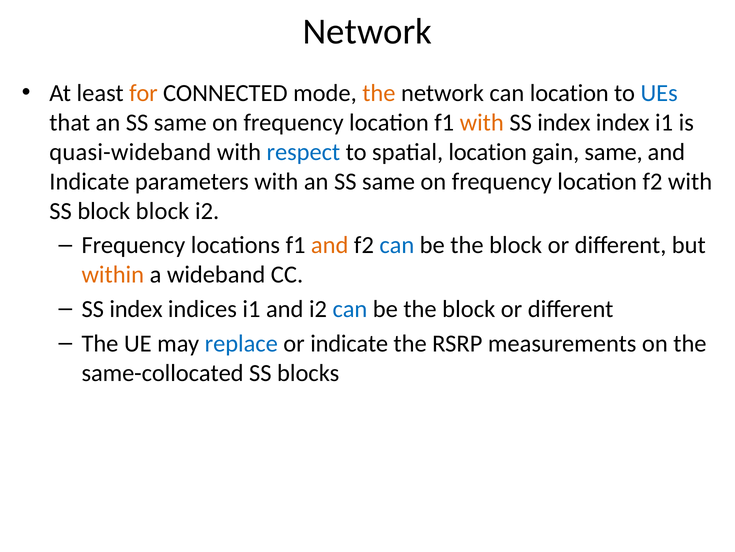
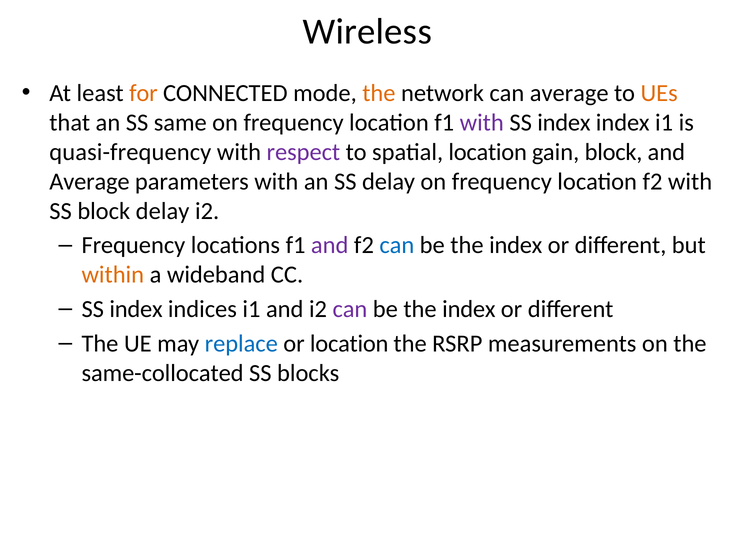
Network at (367, 32): Network -> Wireless
can location: location -> average
UEs colour: blue -> orange
with at (482, 123) colour: orange -> purple
quasi-wideband: quasi-wideband -> quasi-frequency
respect colour: blue -> purple
gain same: same -> block
Indicate at (89, 181): Indicate -> Average
with an SS same: same -> delay
block block: block -> delay
and at (330, 245) colour: orange -> purple
block at (516, 245): block -> index
can at (350, 309) colour: blue -> purple
block at (469, 309): block -> index
or indicate: indicate -> location
